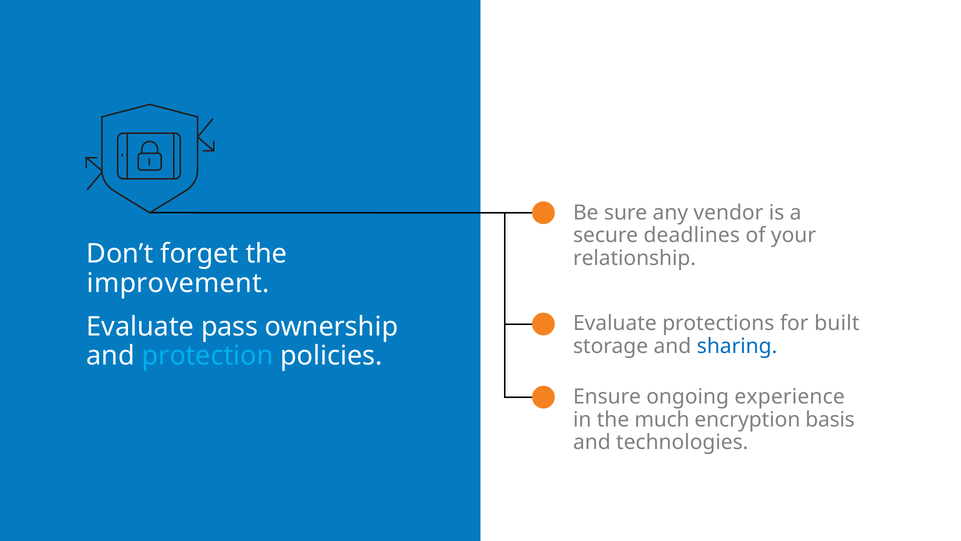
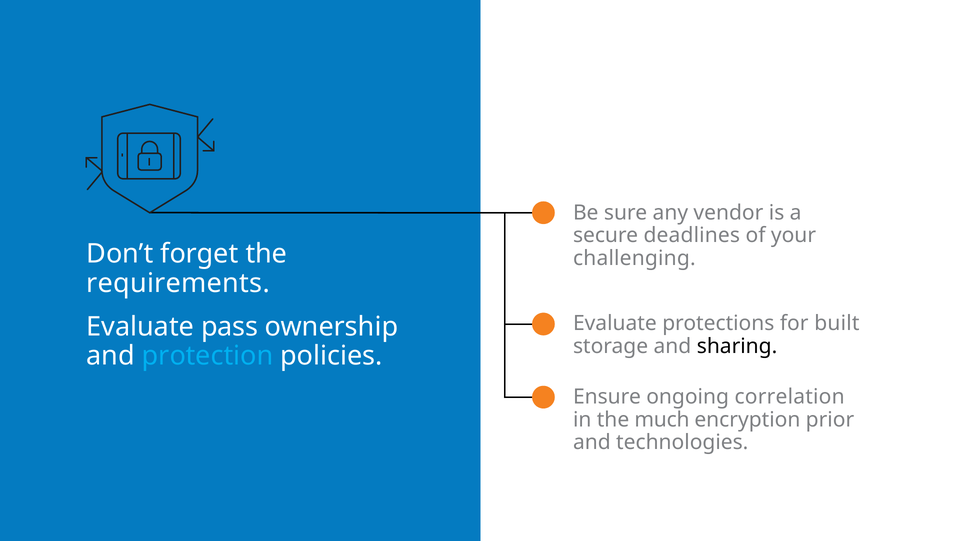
relationship: relationship -> challenging
improvement: improvement -> requirements
sharing colour: blue -> black
experience: experience -> correlation
basis: basis -> prior
